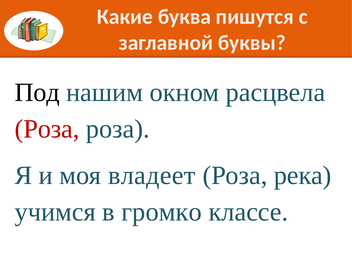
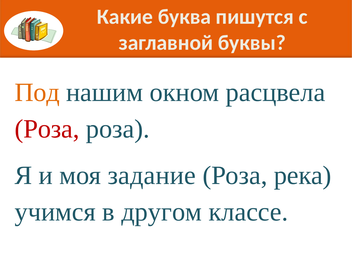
Под colour: black -> orange
владеет: владеет -> задание
громко: громко -> другом
